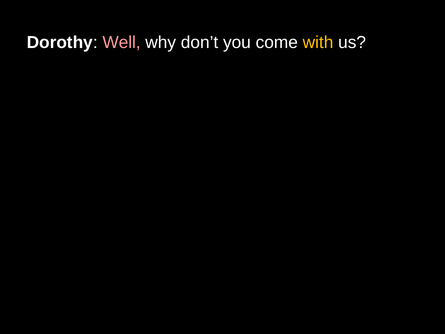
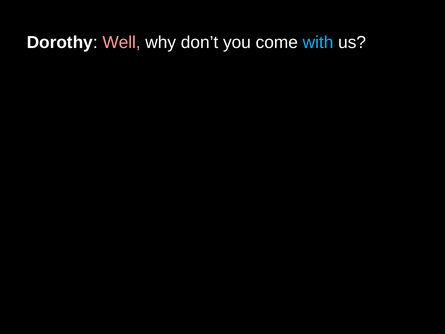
with colour: yellow -> light blue
